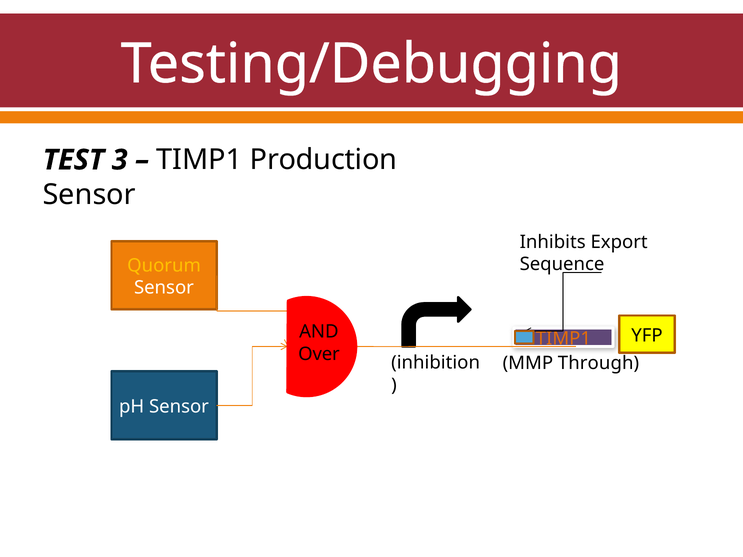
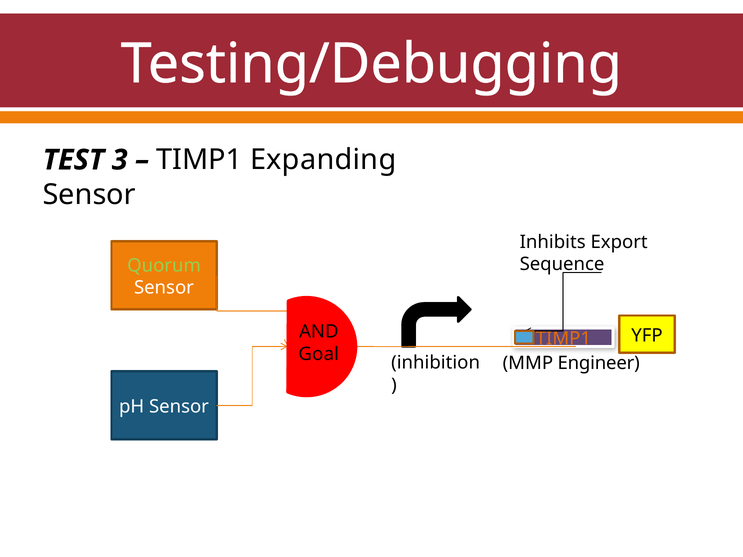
Production: Production -> Expanding
Quorum colour: yellow -> light green
Over: Over -> Goal
Through: Through -> Engineer
